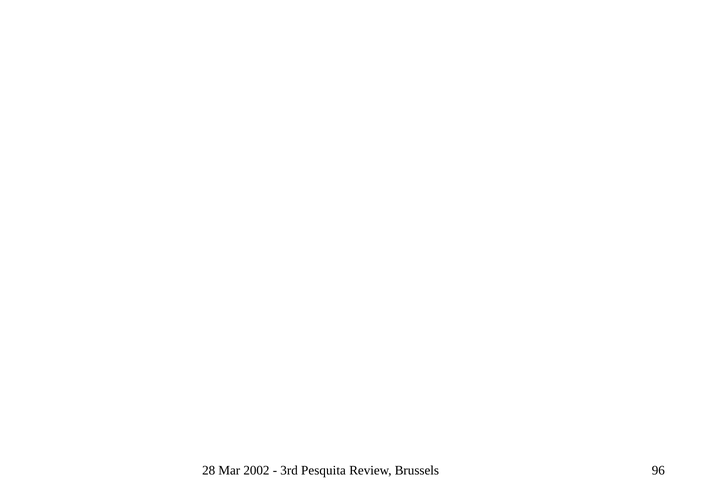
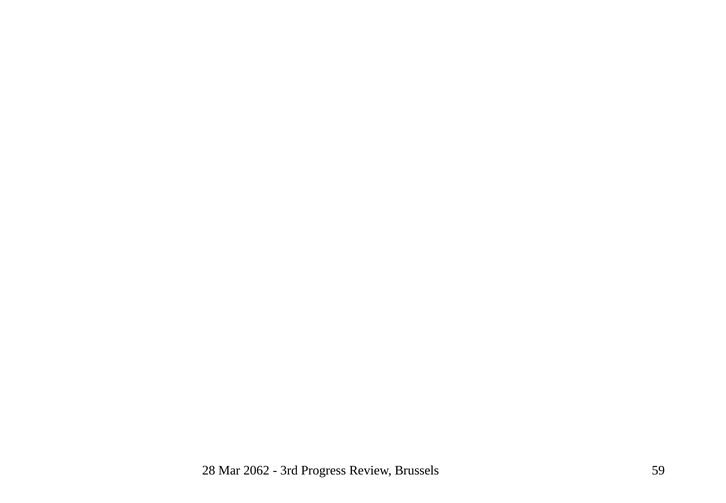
2002: 2002 -> 2062
Pesquita: Pesquita -> Progress
96: 96 -> 59
